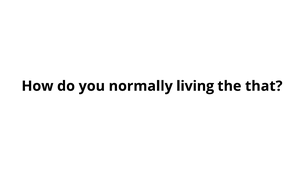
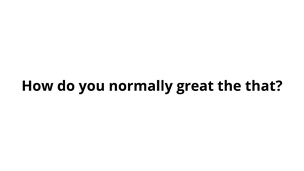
living: living -> great
